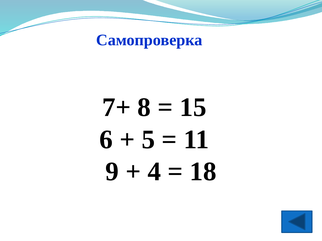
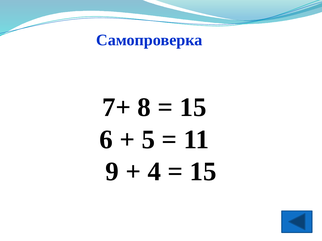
18 at (203, 172): 18 -> 15
